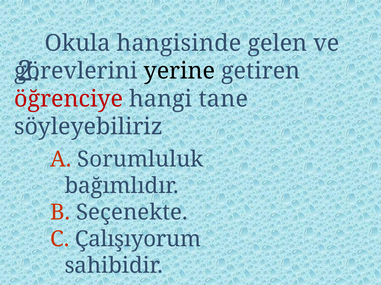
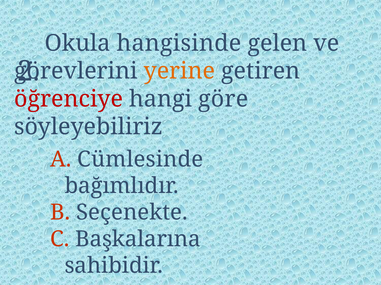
yerine colour: black -> orange
tane: tane -> göre
Sorumluluk: Sorumluluk -> Cümlesinde
Çalışıyorum: Çalışıyorum -> Başkalarına
